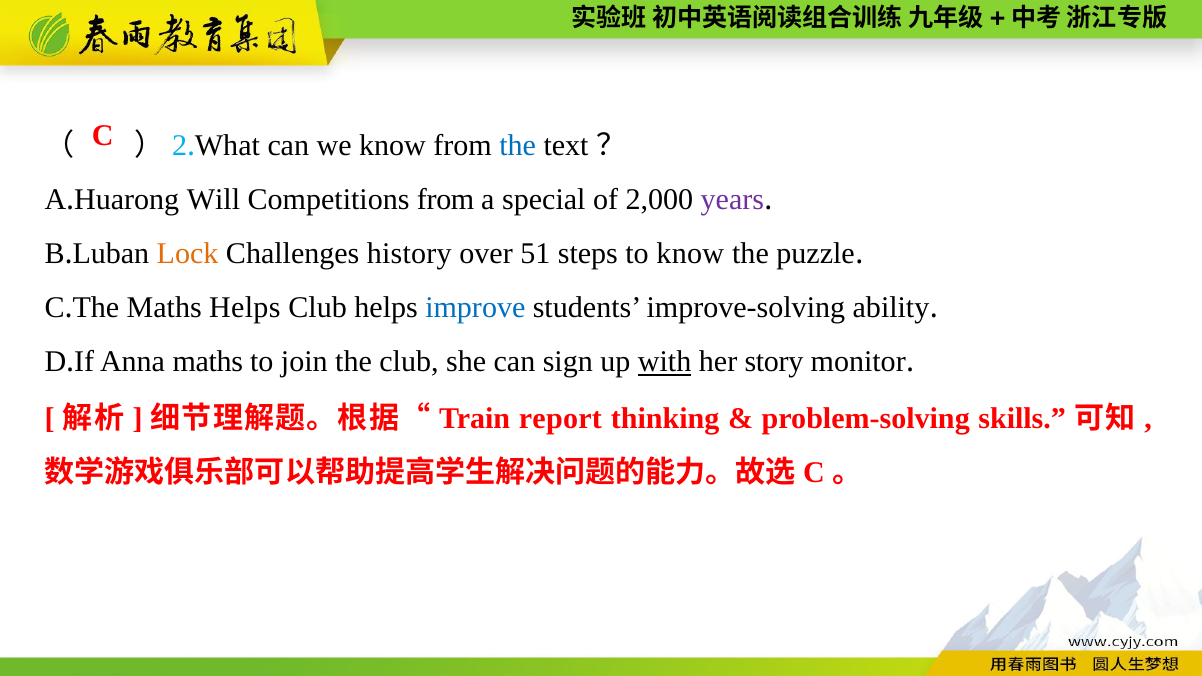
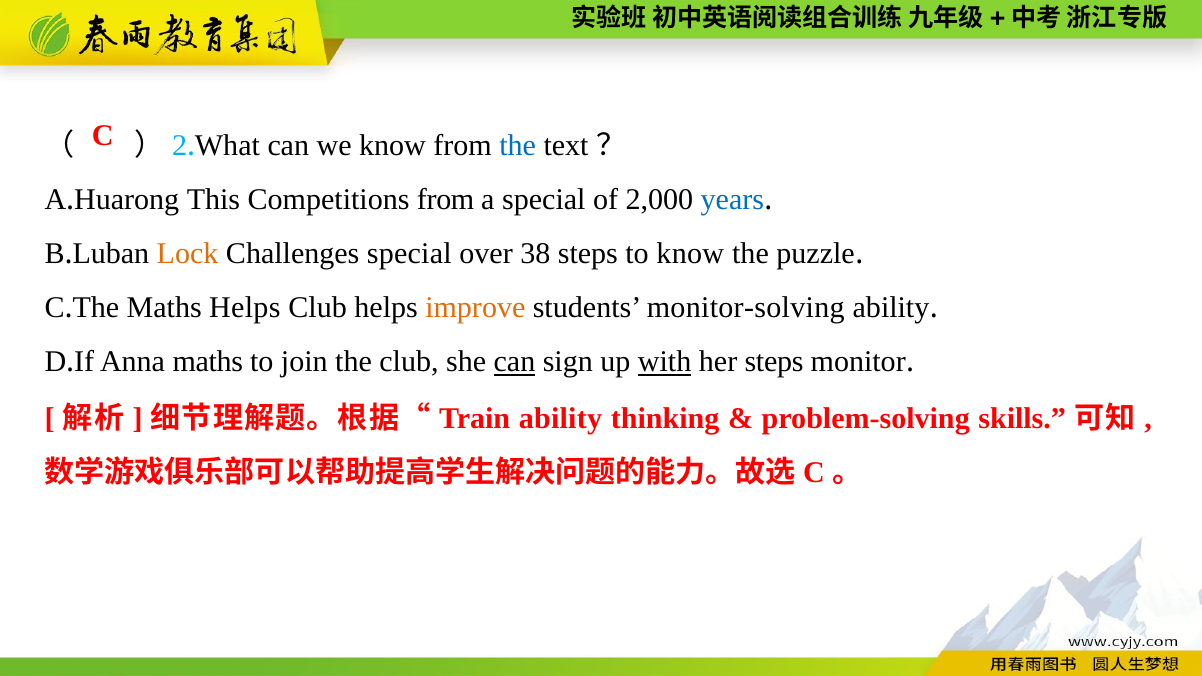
Will: Will -> This
years colour: purple -> blue
Challenges history: history -> special
51: 51 -> 38
improve colour: blue -> orange
improve-solving: improve-solving -> monitor-solving
can at (514, 362) underline: none -> present
her story: story -> steps
report at (560, 418): report -> ability
